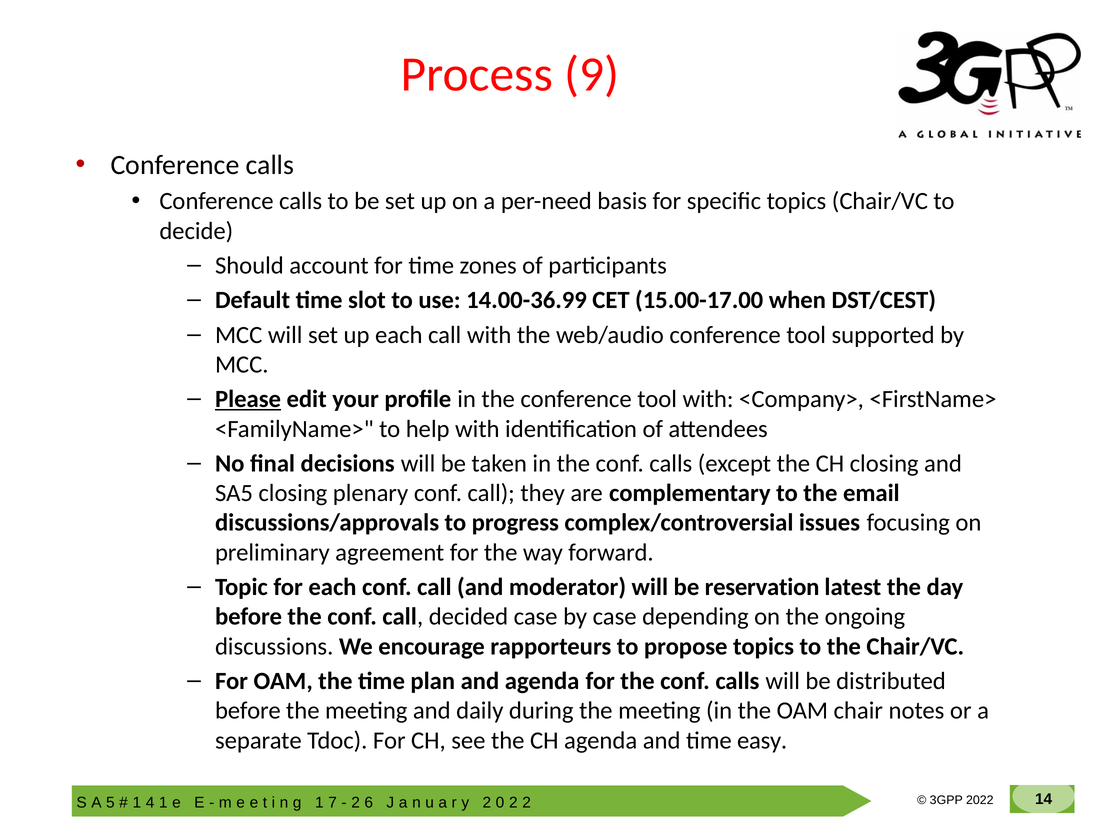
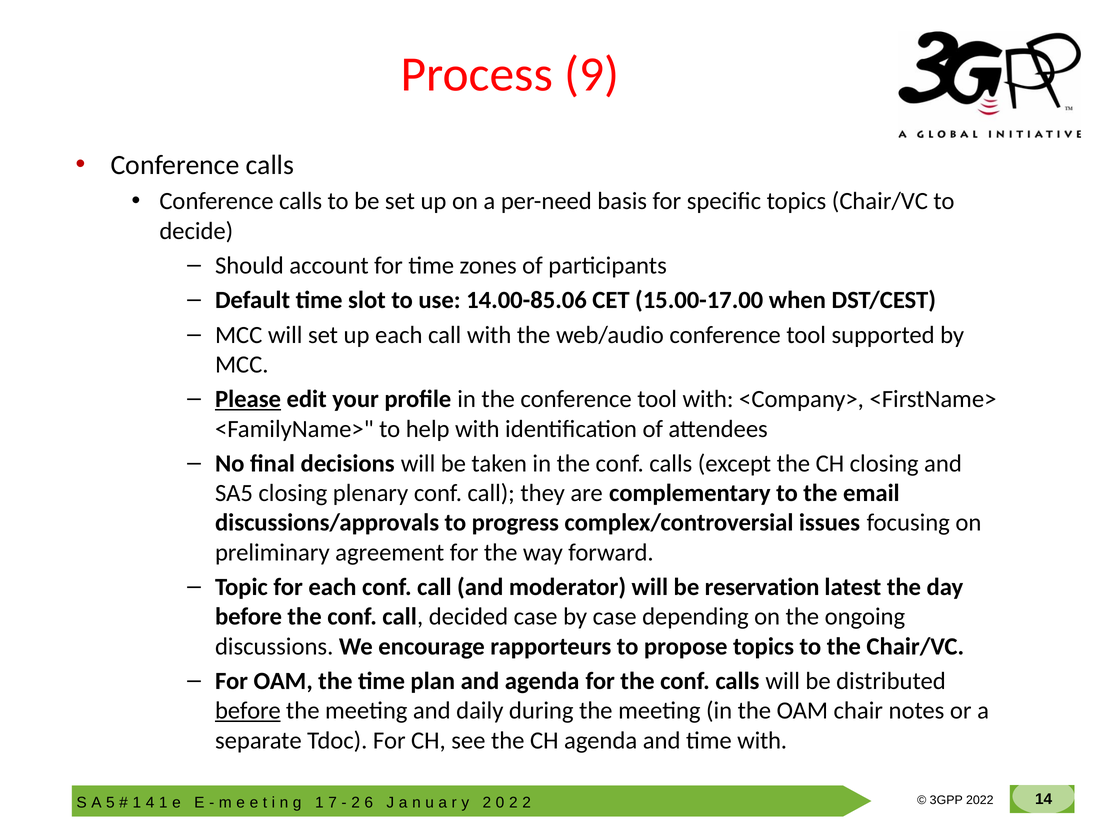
14.00-36.99: 14.00-36.99 -> 14.00-85.06
before at (248, 711) underline: none -> present
time easy: easy -> with
